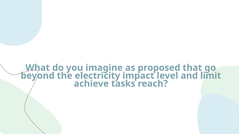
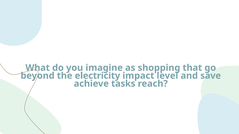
proposed: proposed -> shopping
limit: limit -> save
